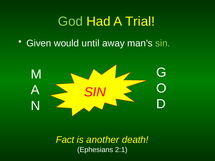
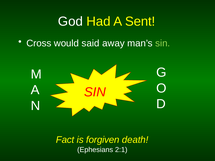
God colour: light green -> white
Trial: Trial -> Sent
Given: Given -> Cross
until: until -> said
another: another -> forgiven
